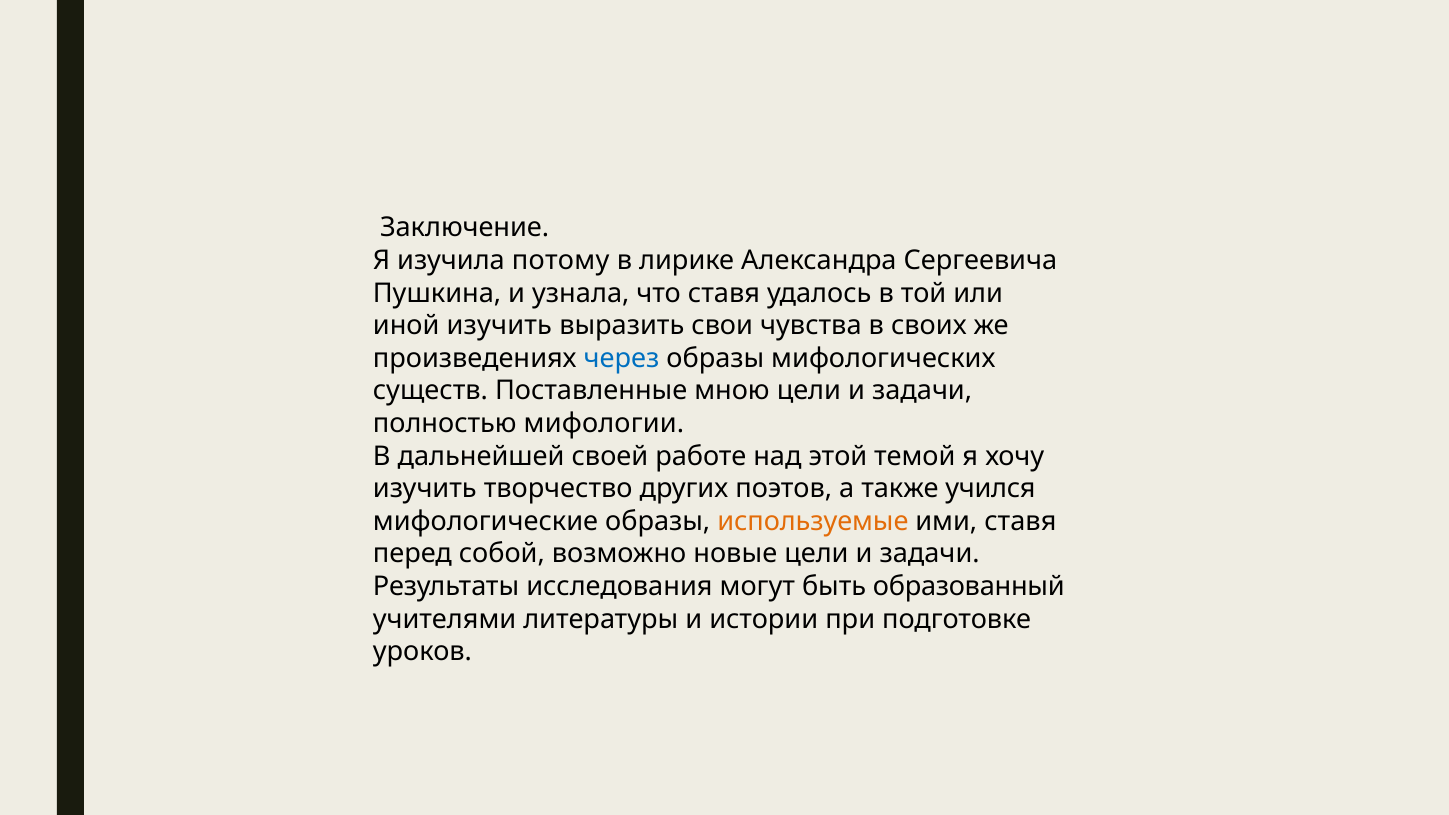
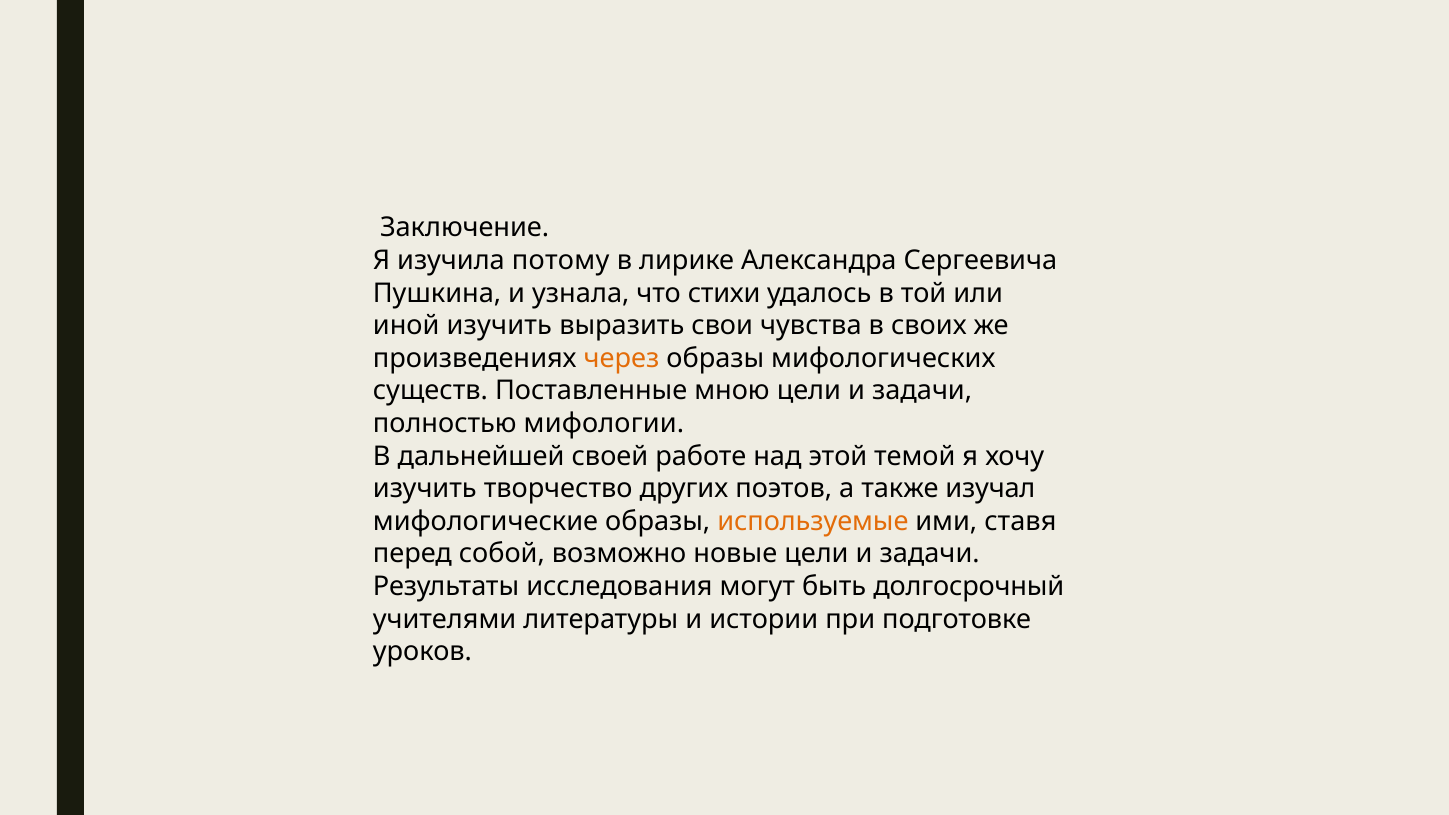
что ставя: ставя -> стихи
через colour: blue -> orange
учился: учился -> изучал
образованный: образованный -> долгосрочный
